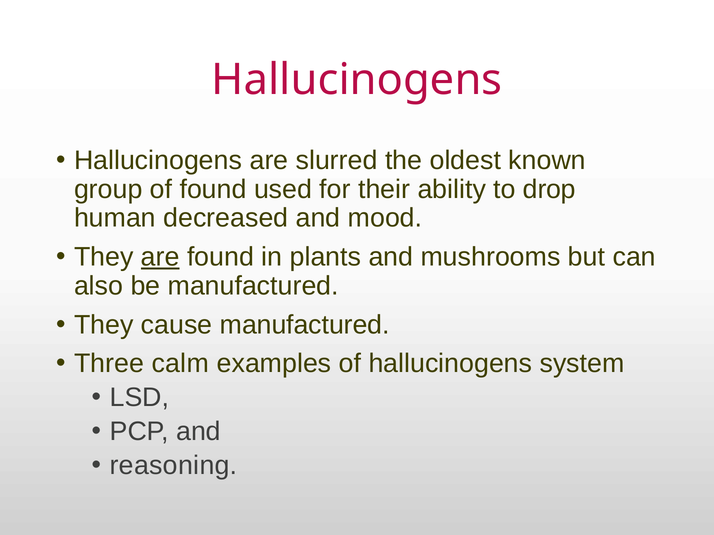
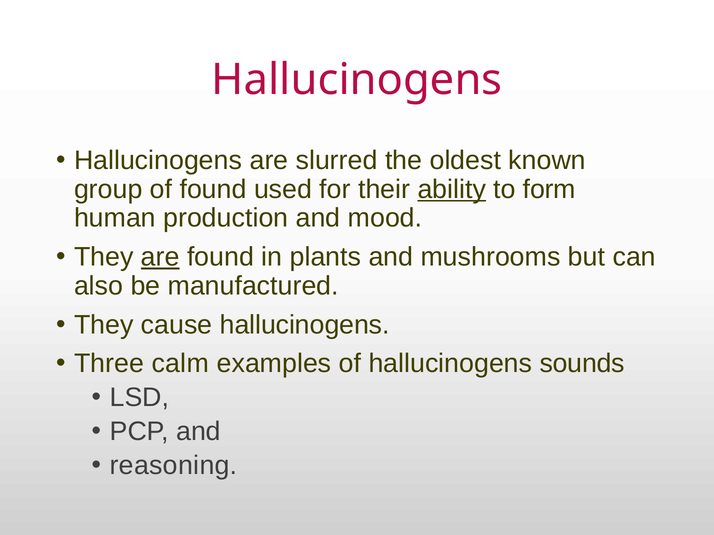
ability underline: none -> present
drop: drop -> form
decreased: decreased -> production
cause manufactured: manufactured -> hallucinogens
system: system -> sounds
